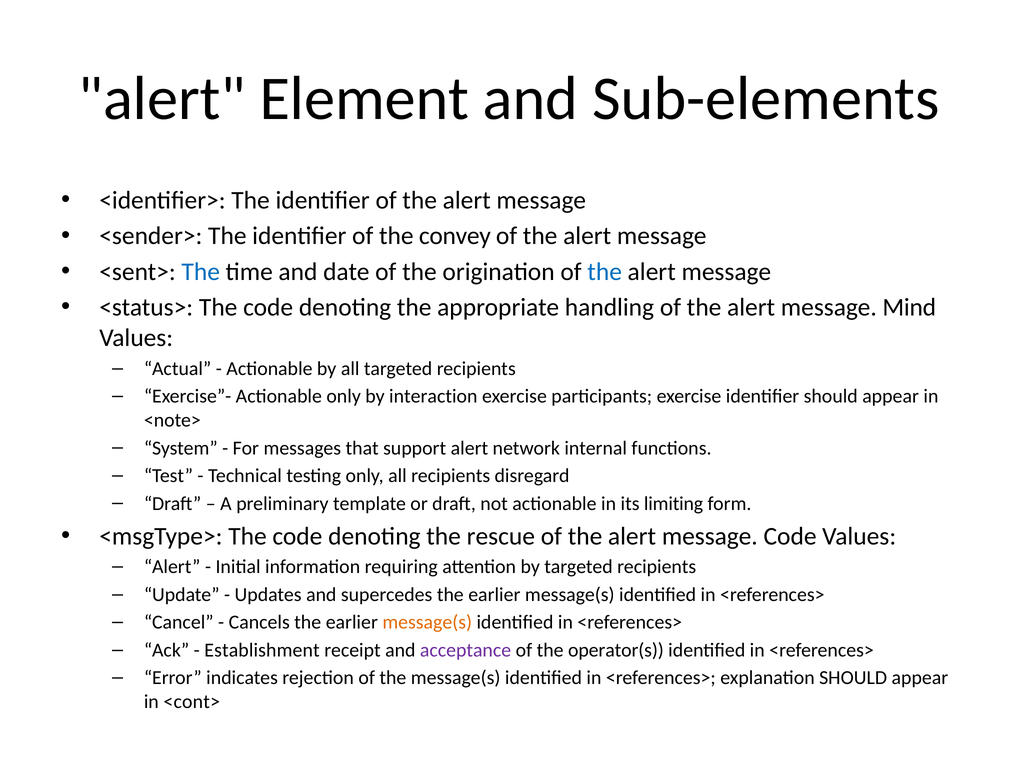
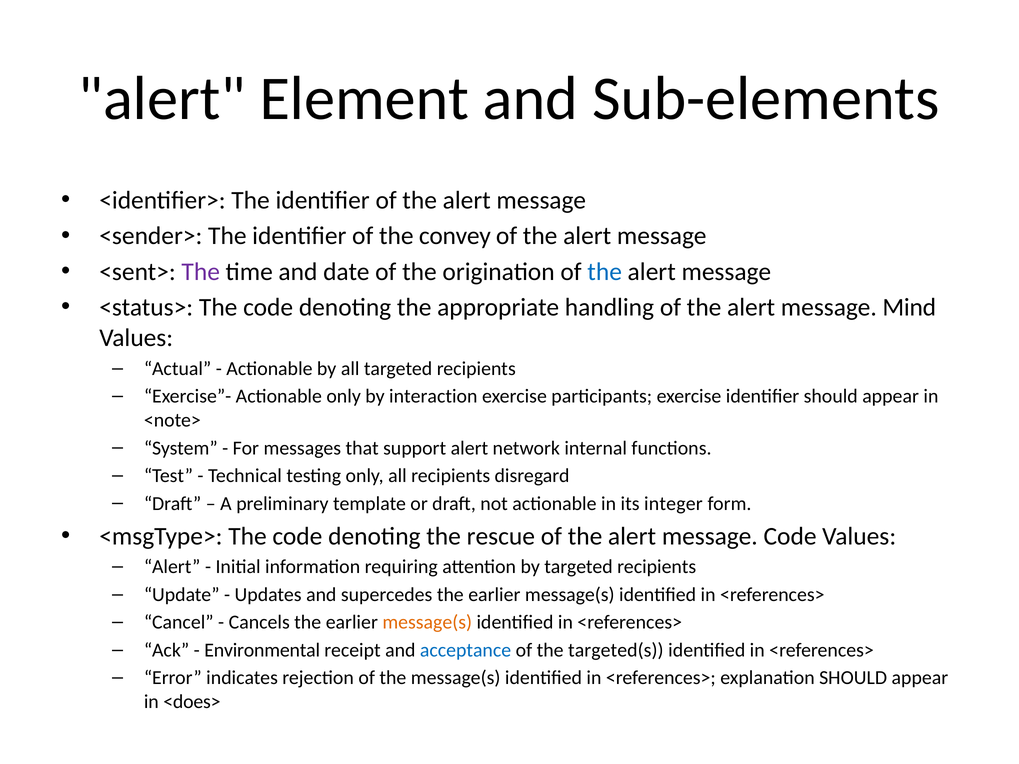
The at (201, 272) colour: blue -> purple
limiting: limiting -> integer
Establishment: Establishment -> Environmental
acceptance colour: purple -> blue
operator(s: operator(s -> targeted(s
<cont>: <cont> -> <does>
